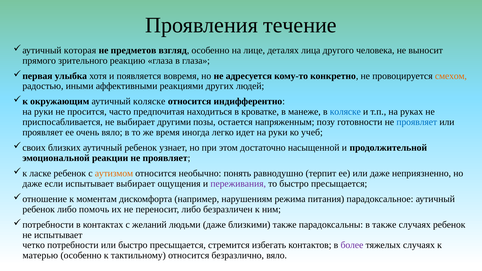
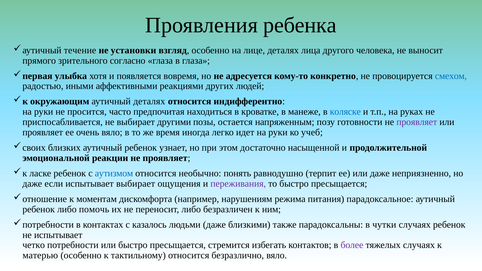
течение: течение -> ребенка
которая: которая -> течение
предметов: предметов -> установки
реакцию: реакцию -> согласно
смехом colour: orange -> blue
аутичный коляске: коляске -> деталях
проявляет at (417, 122) colour: blue -> purple
аутизмом colour: orange -> blue
желаний: желаний -> казалось
в также: также -> чутки
